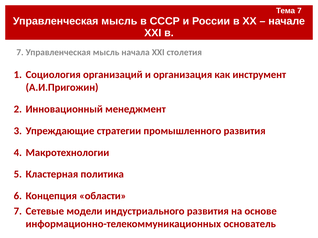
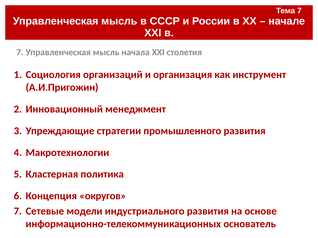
области: области -> округов
